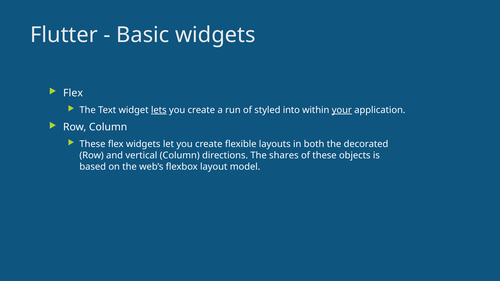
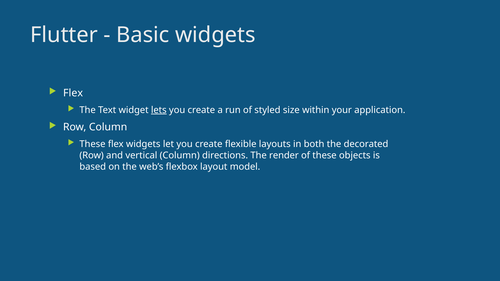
into: into -> size
your underline: present -> none
shares: shares -> render
